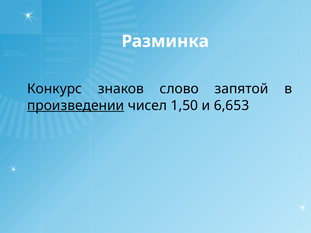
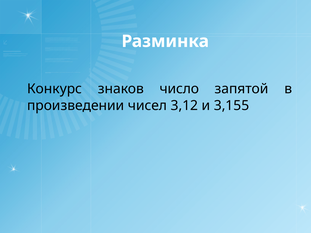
слово: слово -> число
произведении underline: present -> none
1,50: 1,50 -> 3,12
6,653: 6,653 -> 3,155
